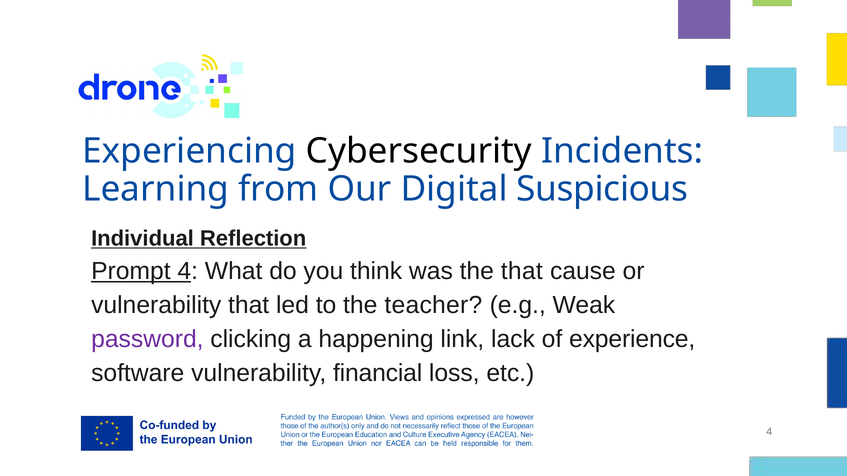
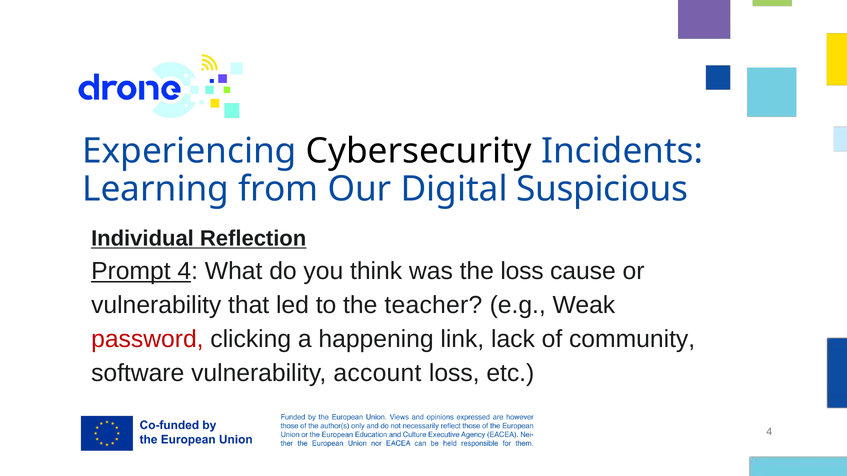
the that: that -> loss
password colour: purple -> red
experience: experience -> community
financial: financial -> account
